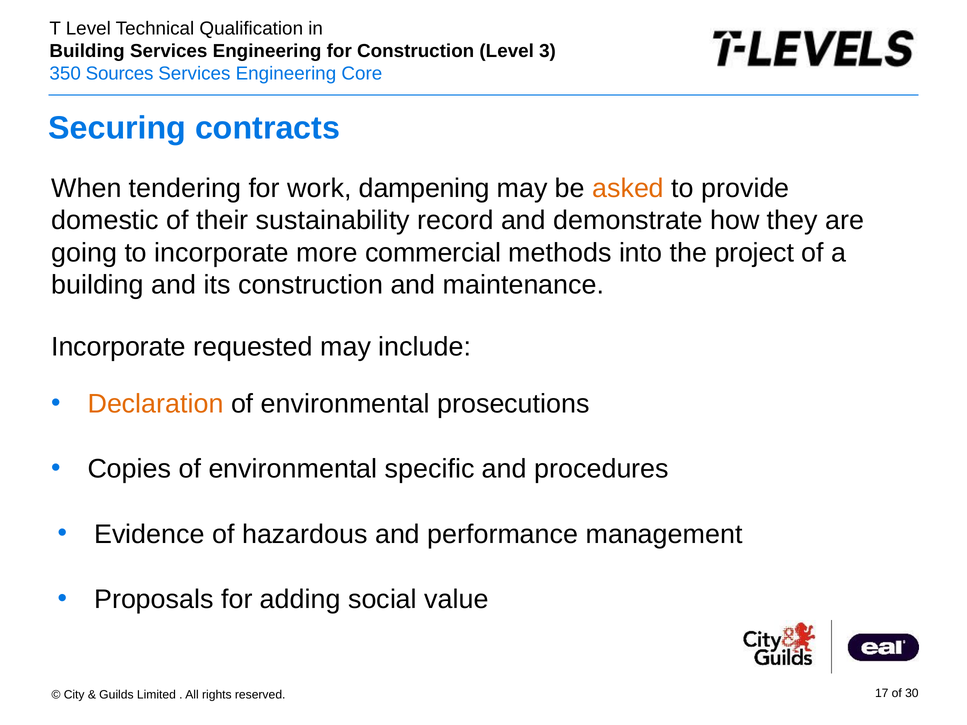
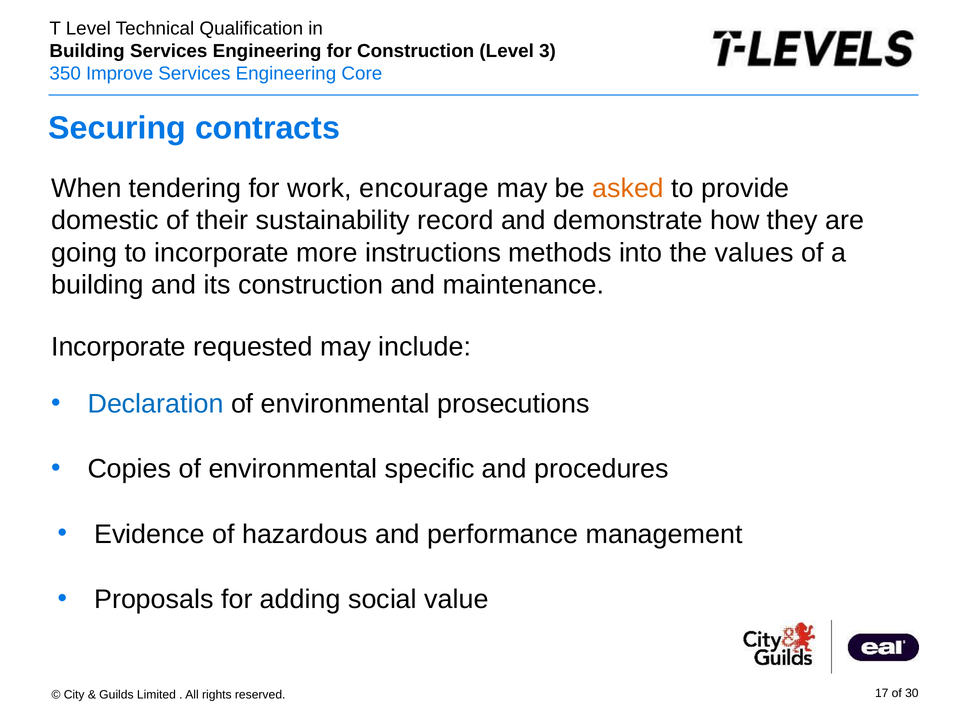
Sources: Sources -> Improve
dampening: dampening -> encourage
commercial: commercial -> instructions
project: project -> values
Declaration colour: orange -> blue
